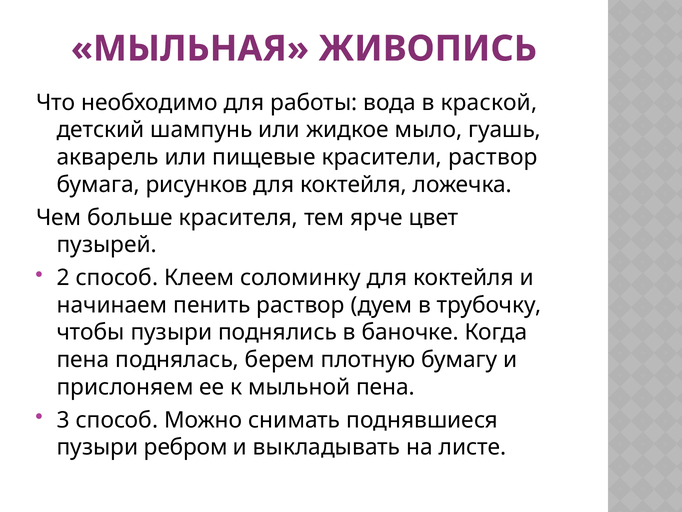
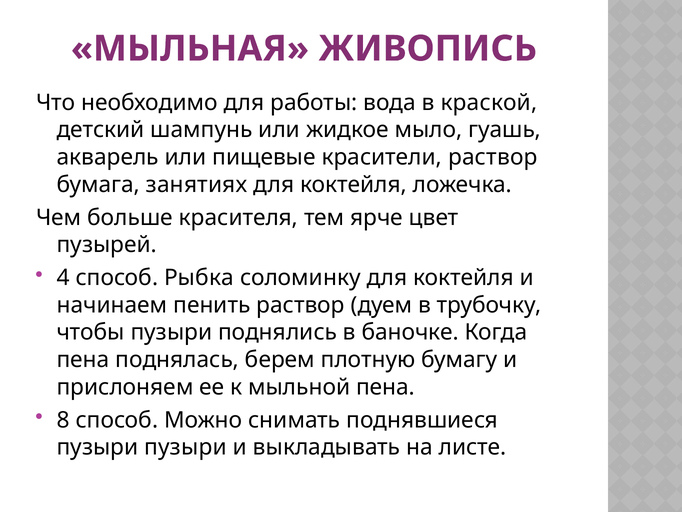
рисунков: рисунков -> занятиях
2: 2 -> 4
Клеем: Клеем -> Рыбка
3: 3 -> 8
пузыри ребром: ребром -> пузыри
